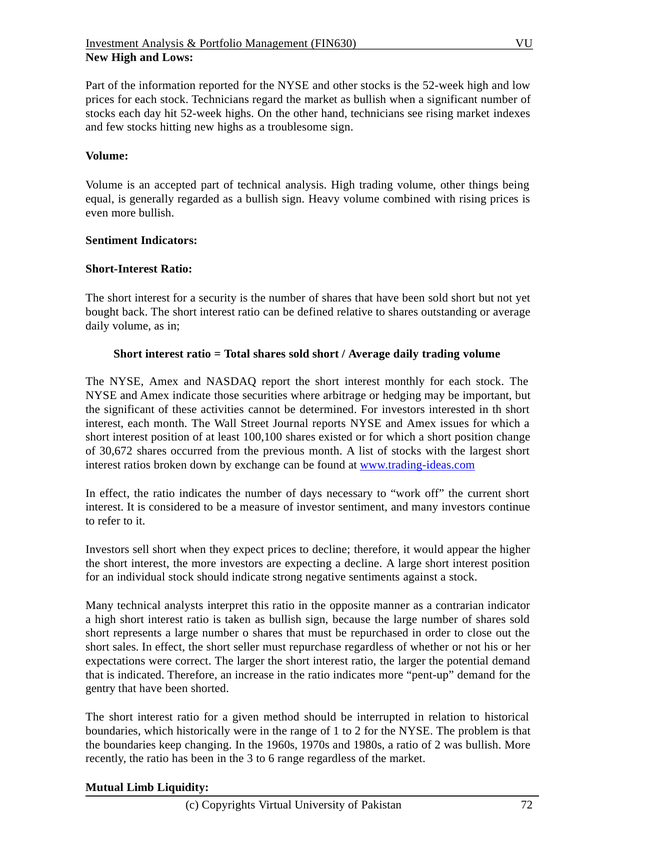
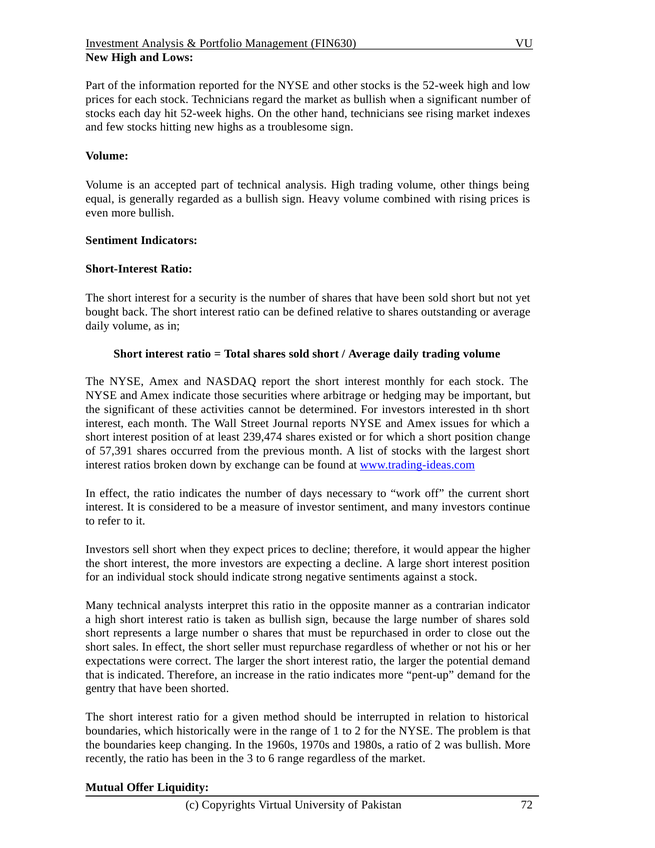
100,100: 100,100 -> 239,474
30,672: 30,672 -> 57,391
Limb: Limb -> Offer
